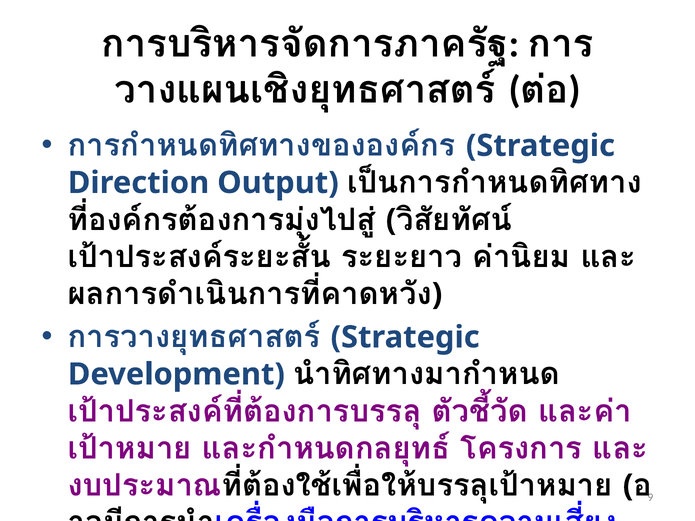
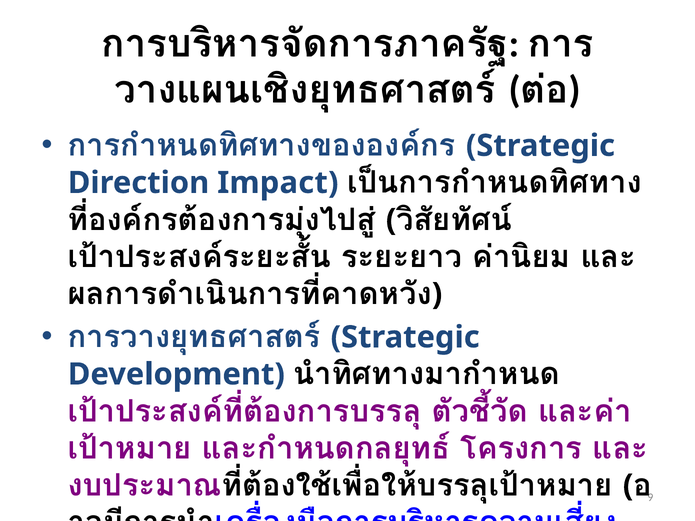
Output: Output -> Impact
